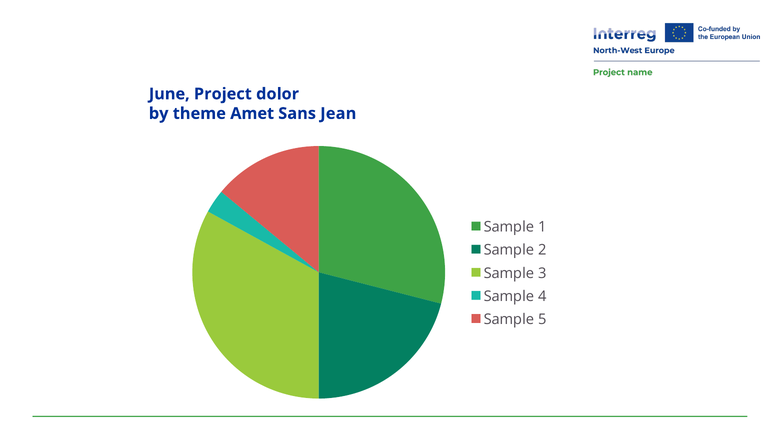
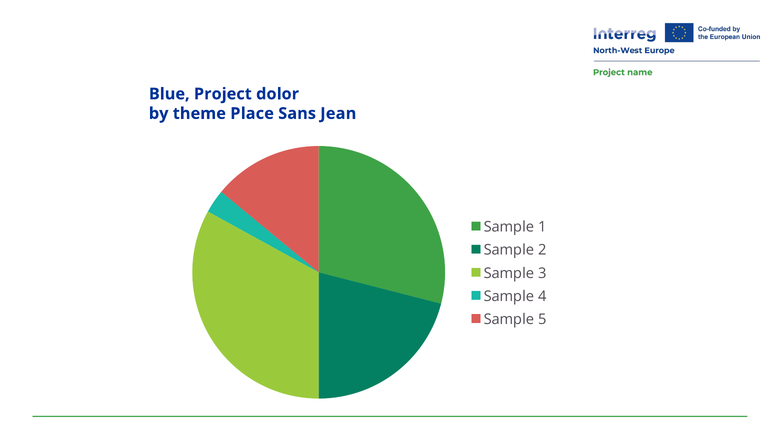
June: June -> Blue
Amet: Amet -> Place
